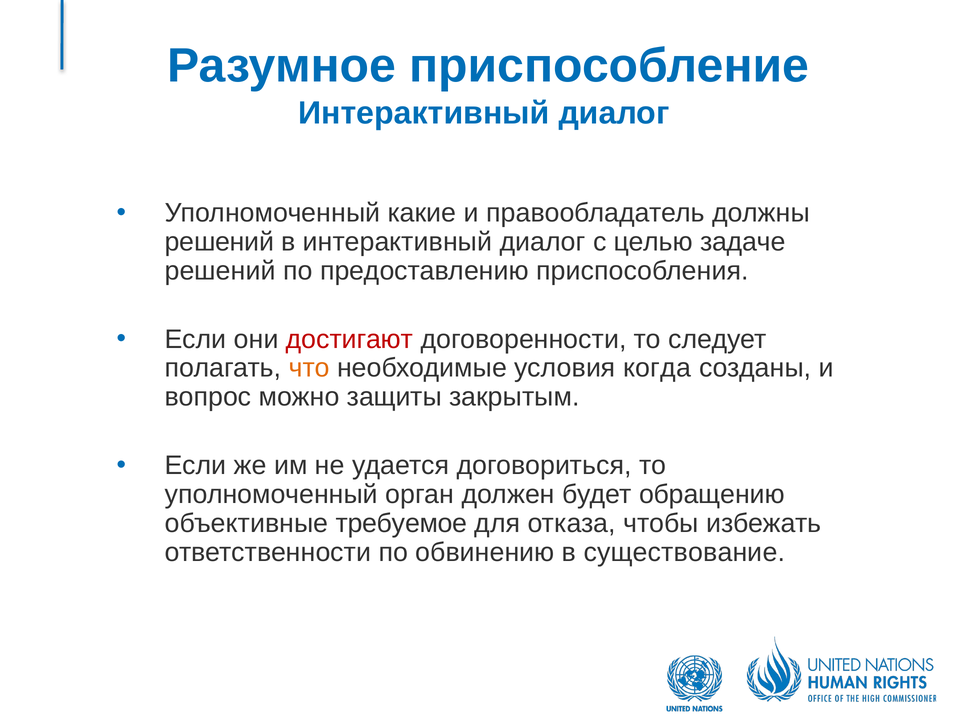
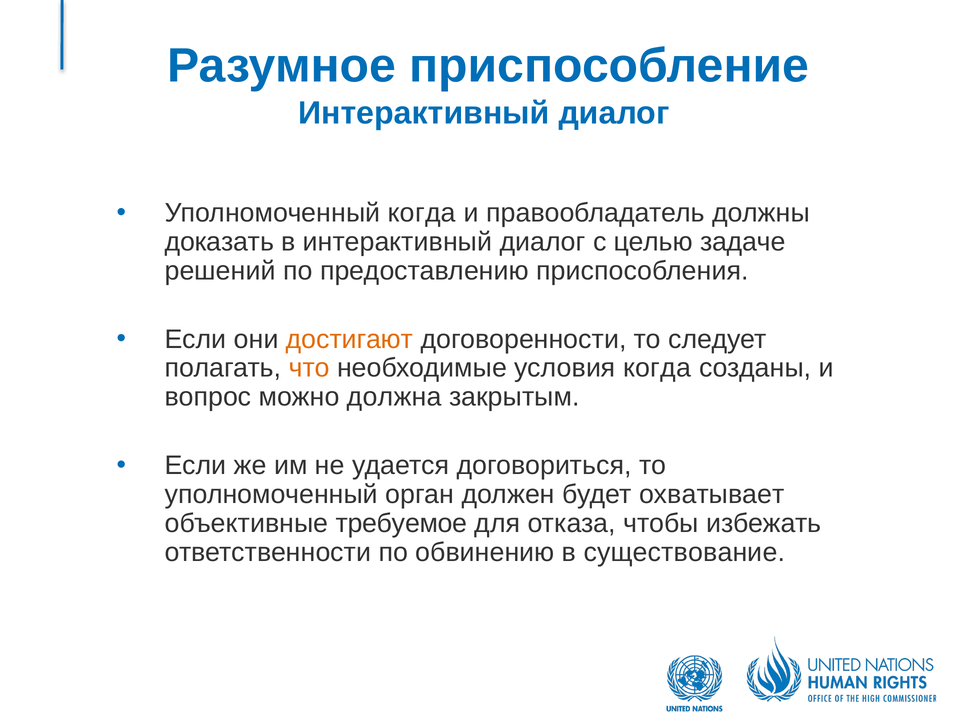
Уполномоченный какие: какие -> когда
решений at (219, 242): решений -> доказать
достигают colour: red -> orange
защиты: защиты -> должна
обращению: обращению -> охватывает
